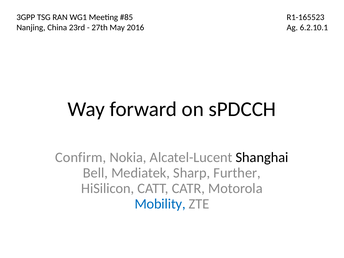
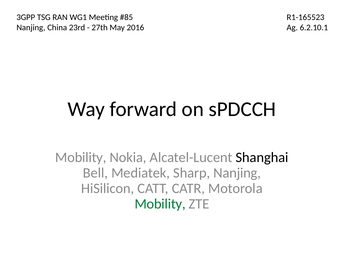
Confirm at (81, 158): Confirm -> Mobility
Sharp Further: Further -> Nanjing
Mobility at (160, 204) colour: blue -> green
